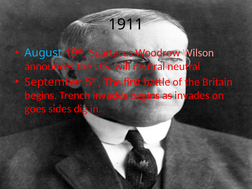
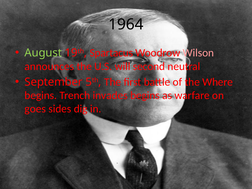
1911: 1911 -> 1964
August colour: light blue -> light green
will neutral: neutral -> second
Britain: Britain -> Where
as invades: invades -> warfare
